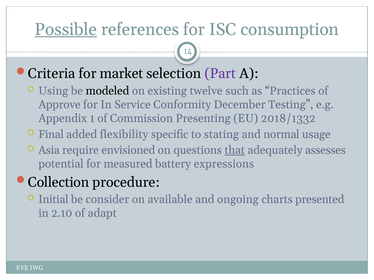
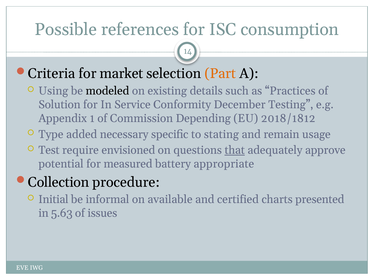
Possible underline: present -> none
Part colour: purple -> orange
twelve: twelve -> details
Approve: Approve -> Solution
Presenting: Presenting -> Depending
2018/1332: 2018/1332 -> 2018/1812
Final: Final -> Type
flexibility: flexibility -> necessary
normal: normal -> remain
Asia: Asia -> Test
assesses: assesses -> approve
expressions: expressions -> appropriate
consider: consider -> informal
ongoing: ongoing -> certified
2.10: 2.10 -> 5.63
adapt: adapt -> issues
